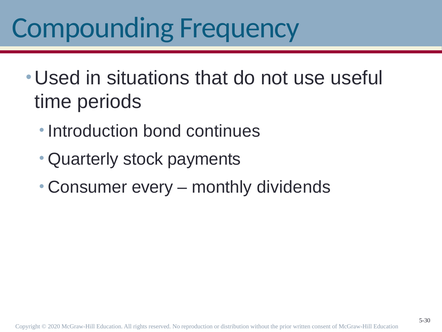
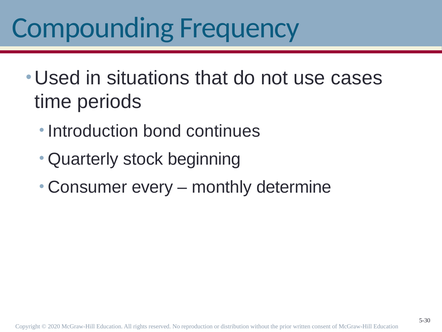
useful: useful -> cases
payments: payments -> beginning
dividends: dividends -> determine
